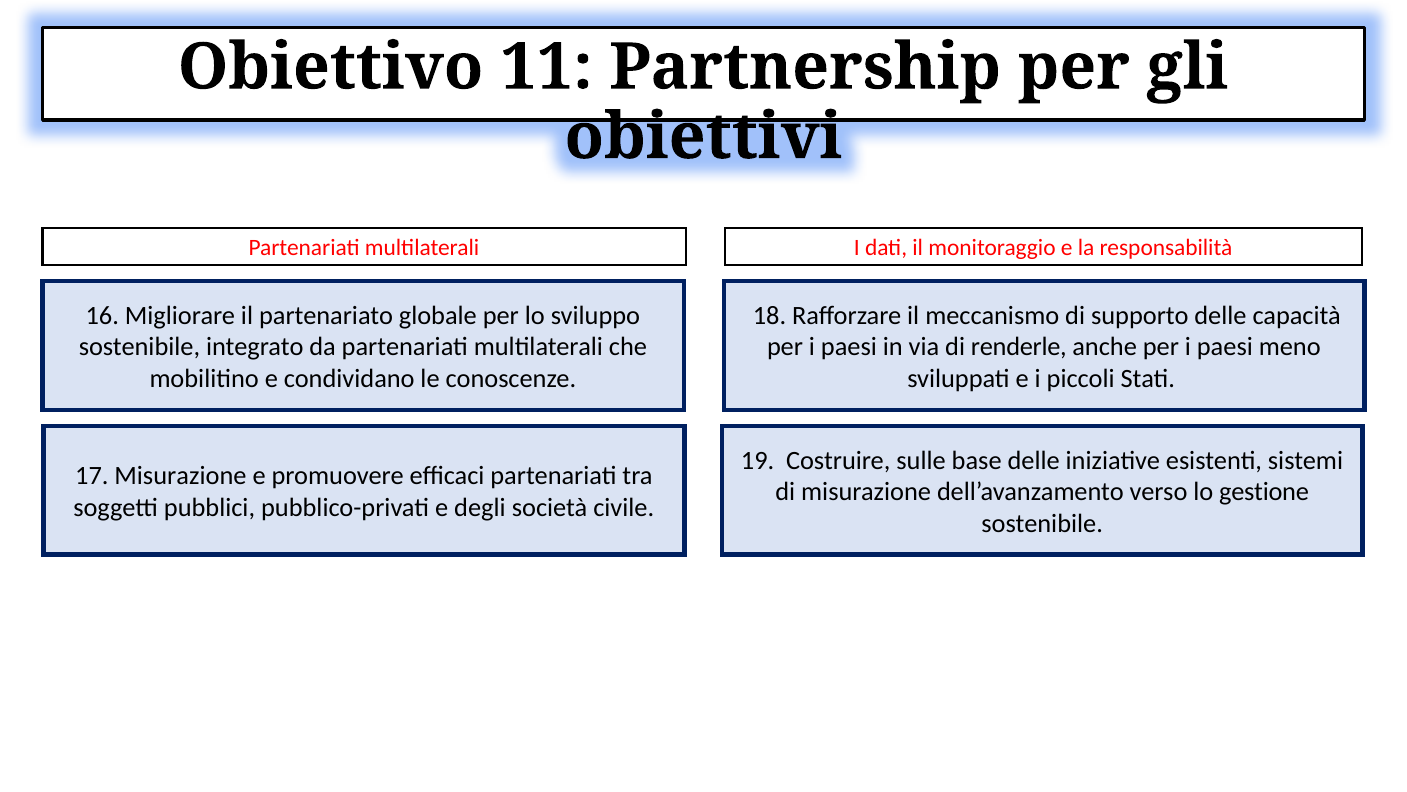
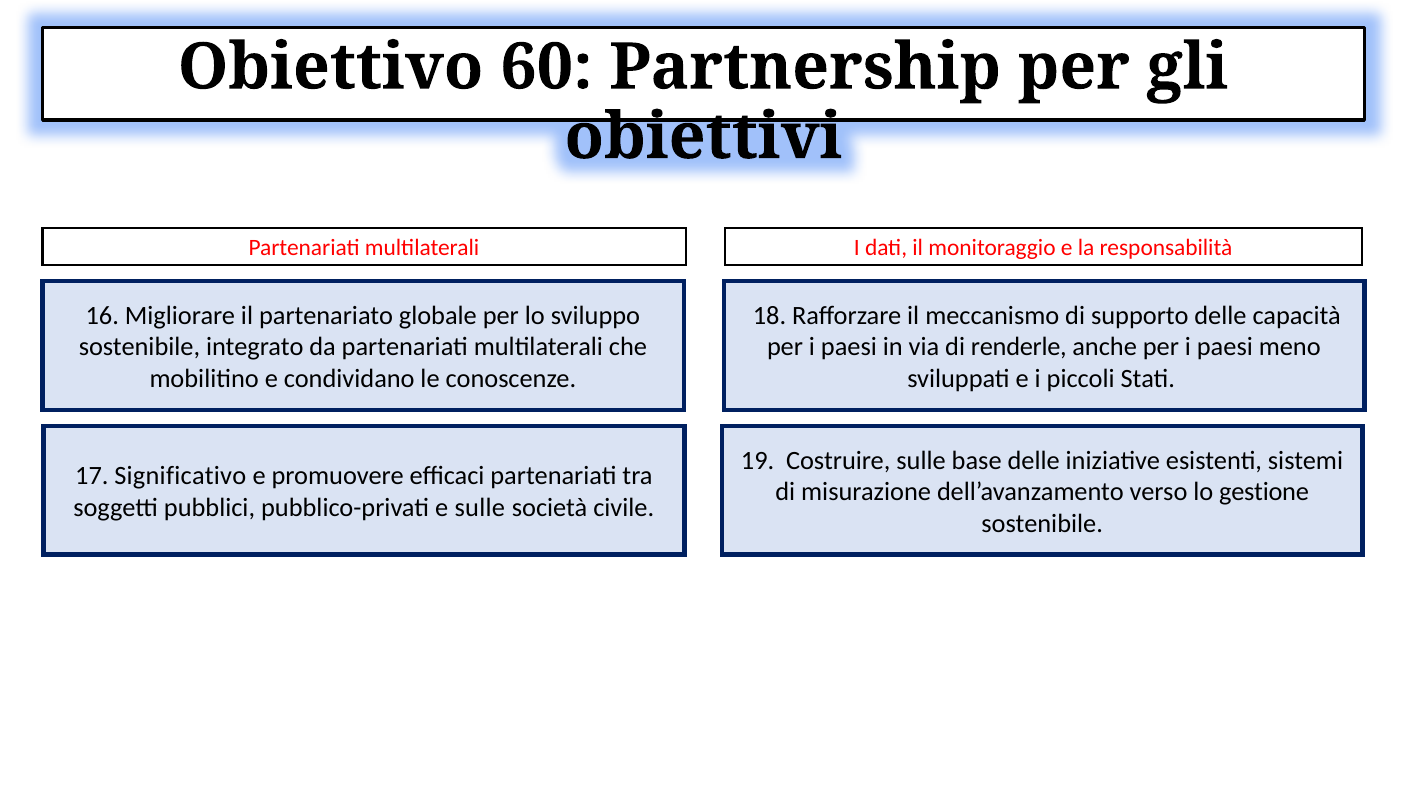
11: 11 -> 60
17 Misurazione: Misurazione -> Significativo
e degli: degli -> sulle
